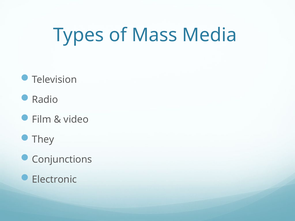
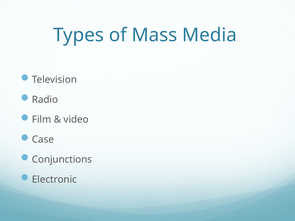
They: They -> Case
